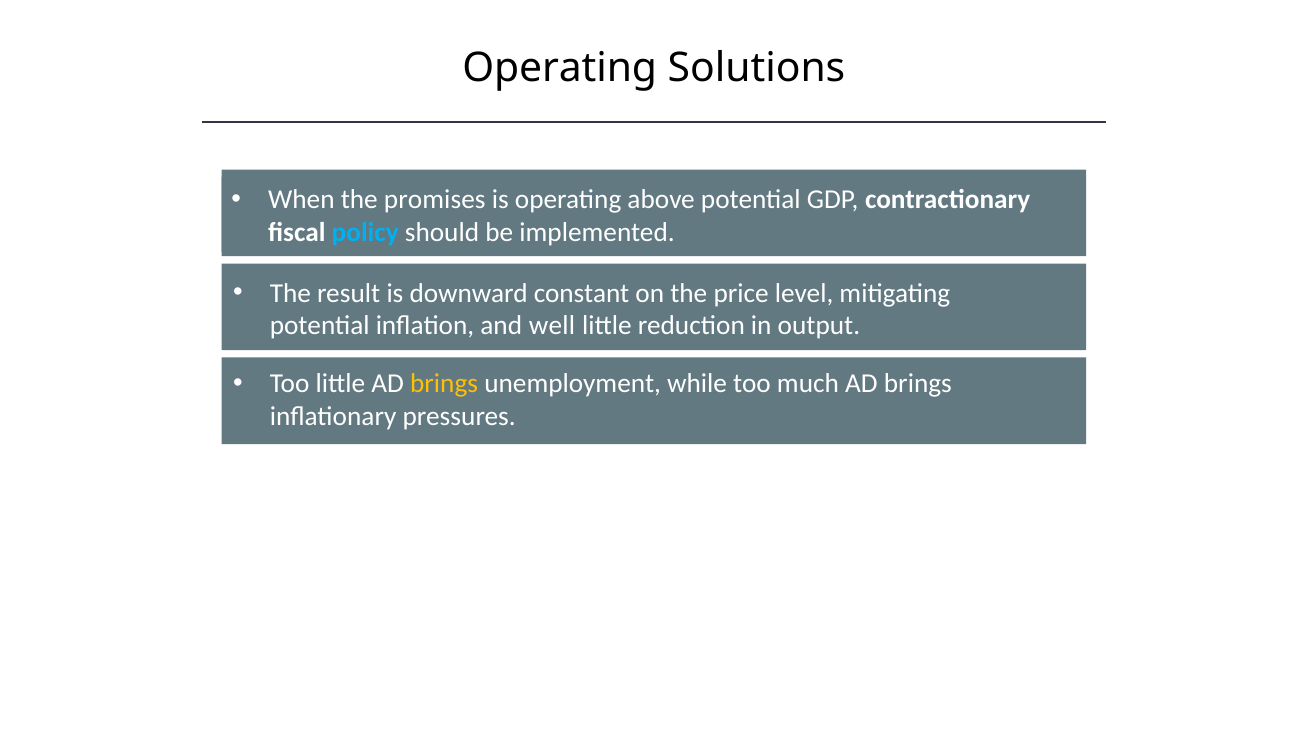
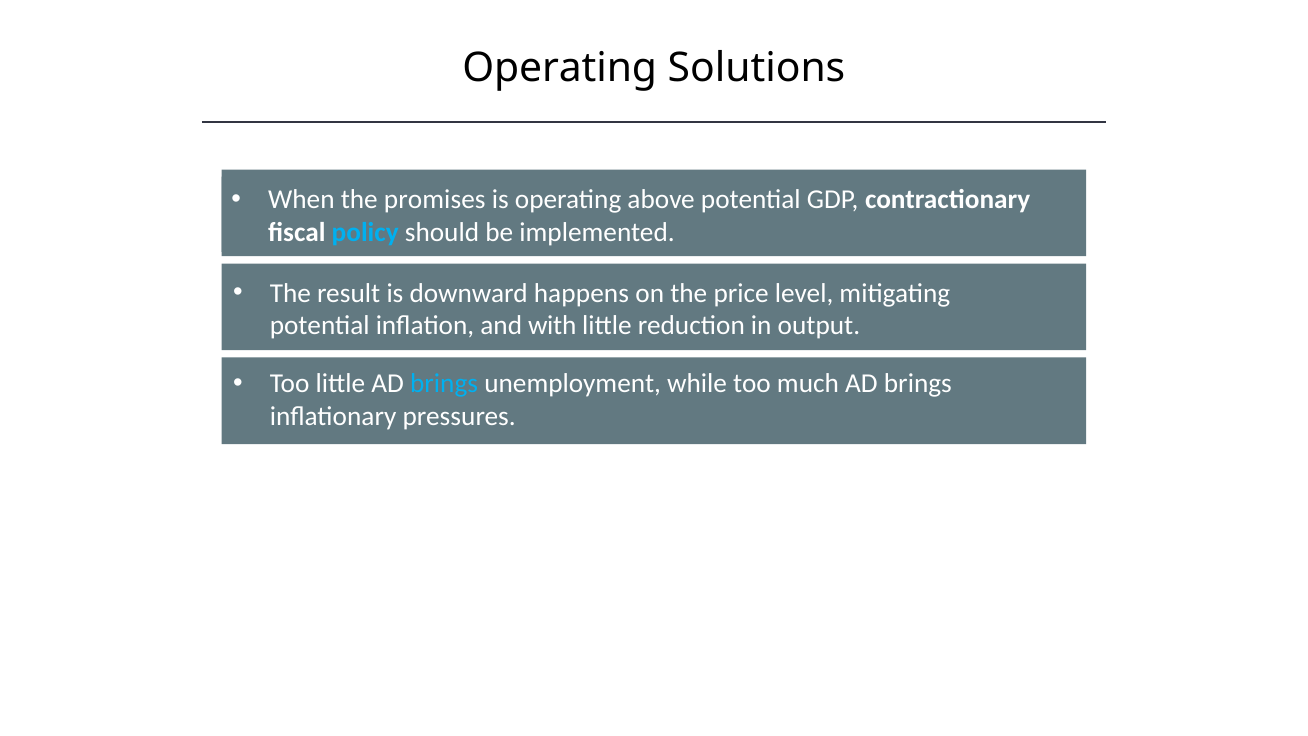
constant: constant -> happens
well: well -> with
brings at (444, 384) colour: yellow -> light blue
